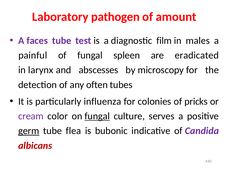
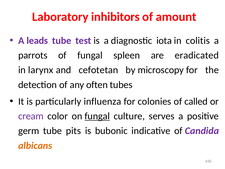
pathogen: pathogen -> inhibitors
faces: faces -> leads
film: film -> iota
males: males -> colitis
painful: painful -> parrots
abscesses: abscesses -> cefotetan
pricks: pricks -> called
germ underline: present -> none
flea: flea -> pits
albicans colour: red -> orange
